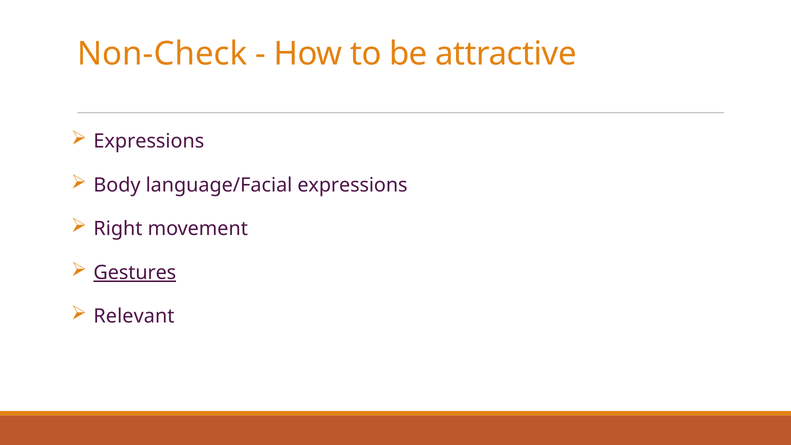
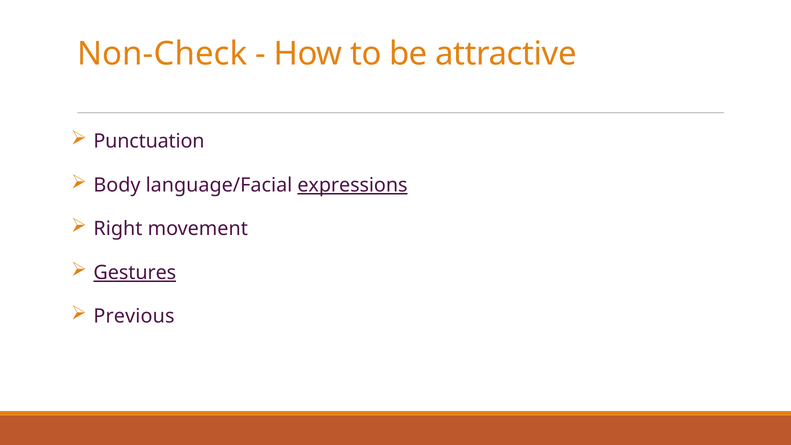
Expressions at (149, 141): Expressions -> Punctuation
expressions at (352, 185) underline: none -> present
Relevant: Relevant -> Previous
